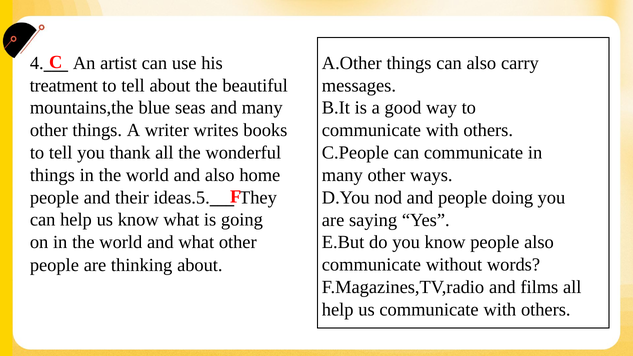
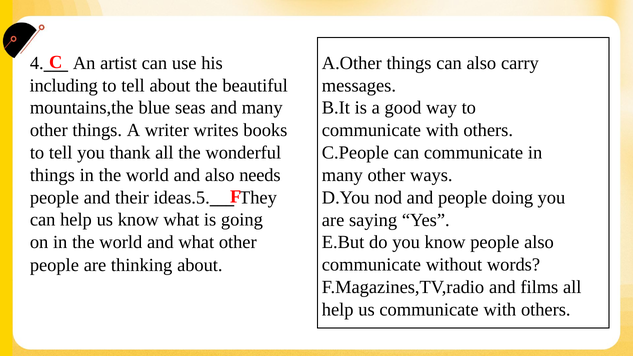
treatment: treatment -> including
home: home -> needs
